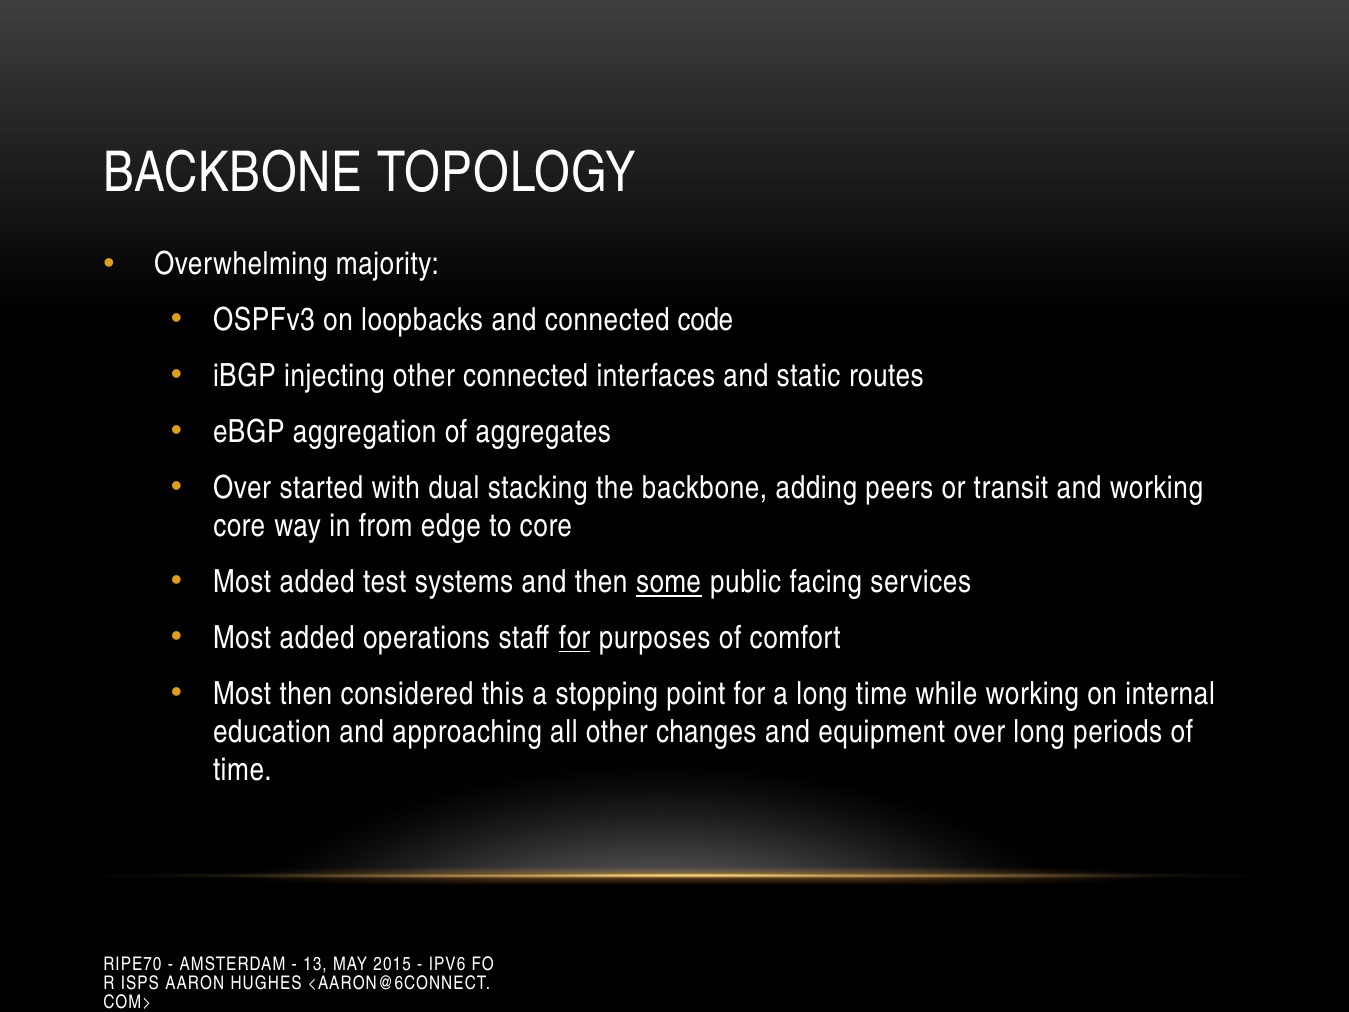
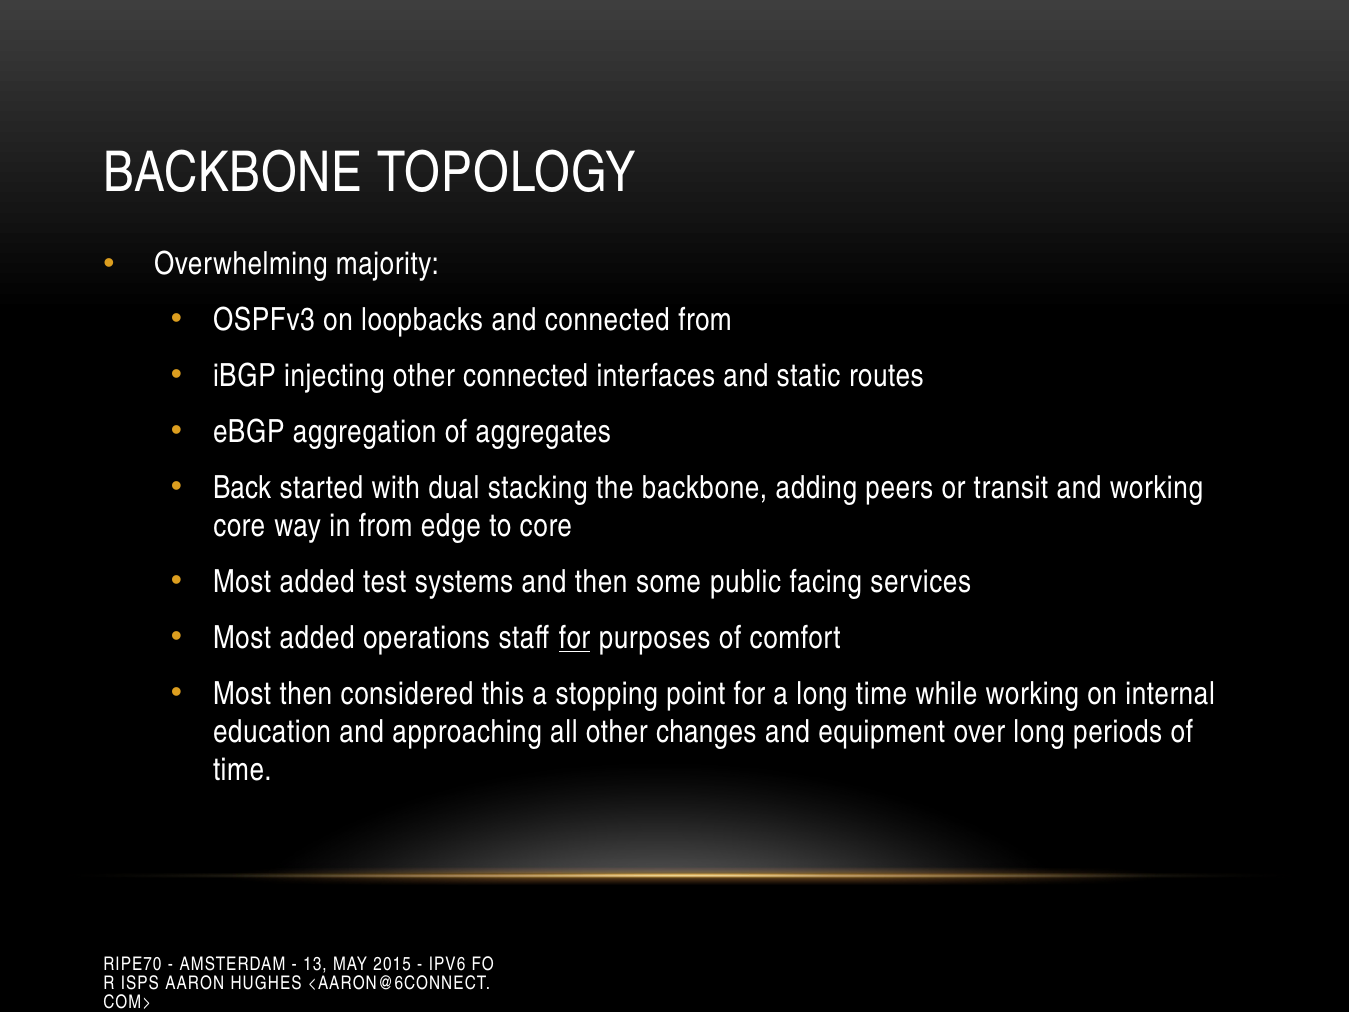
connected code: code -> from
Over at (242, 488): Over -> Back
some underline: present -> none
